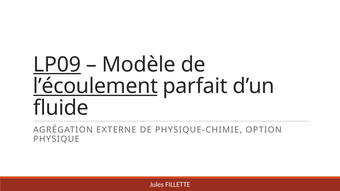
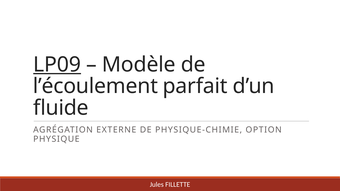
l’écoulement underline: present -> none
